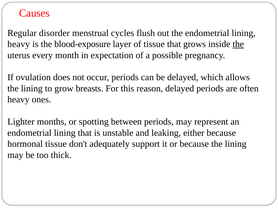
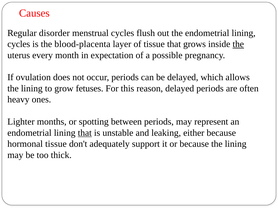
heavy at (19, 44): heavy -> cycles
blood-exposure: blood-exposure -> blood-placenta
breasts: breasts -> fetuses
that at (85, 133) underline: none -> present
